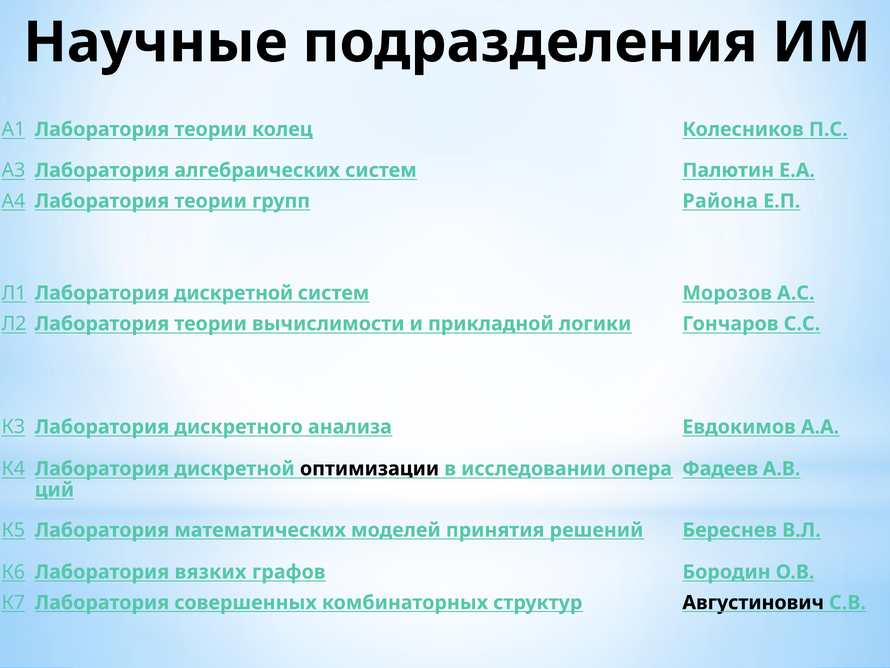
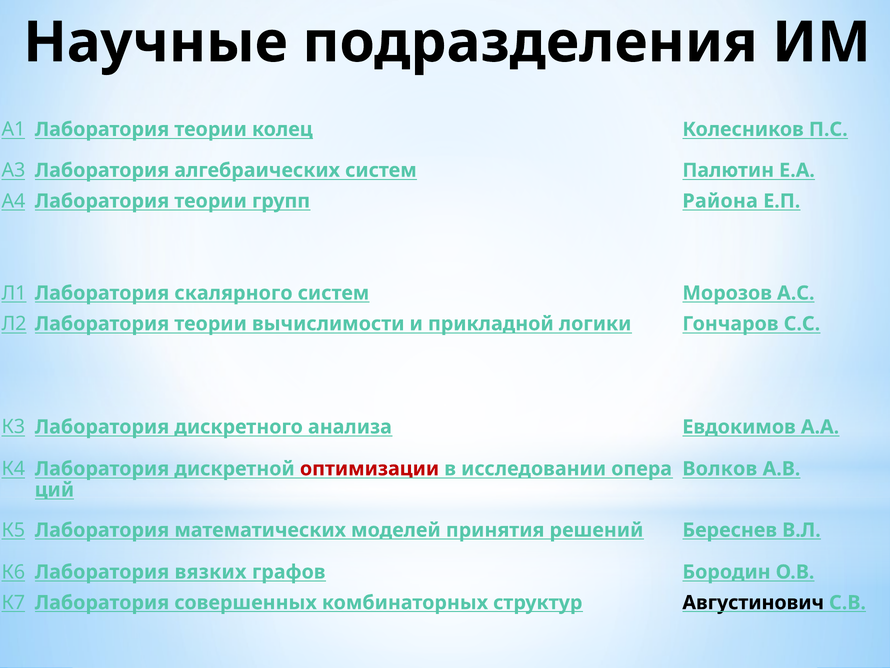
Л1 Лаборатория дискретной: дискретной -> скалярного
оптимизации colour: black -> red
Фадеев: Фадеев -> Волков
